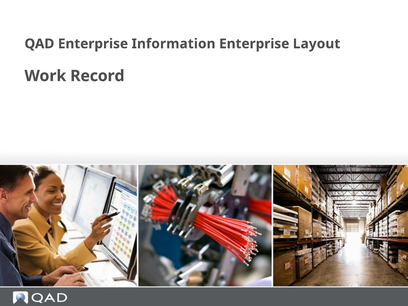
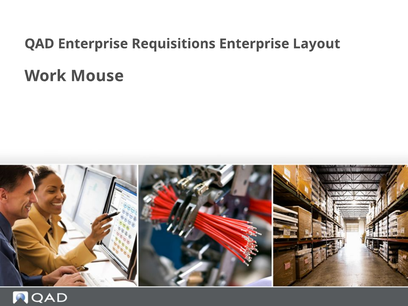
Information: Information -> Requisitions
Record: Record -> Mouse
